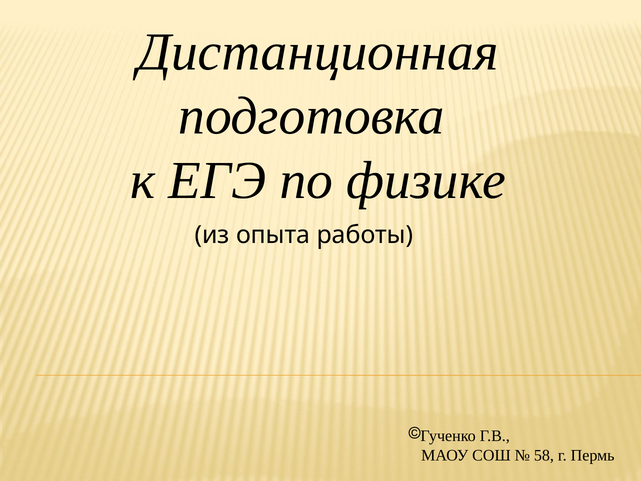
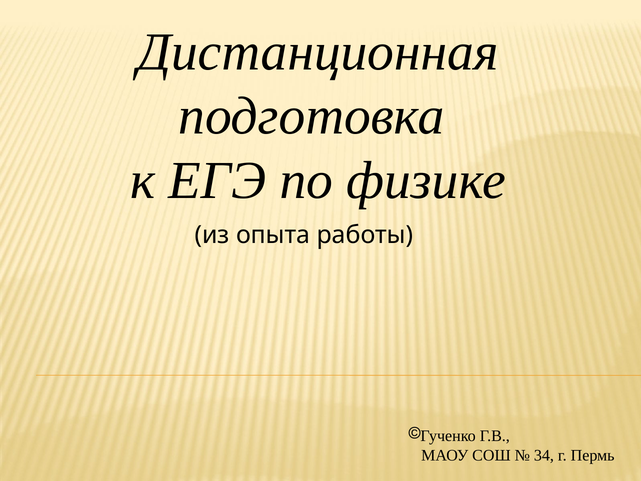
58: 58 -> 34
